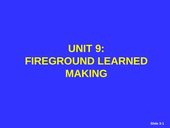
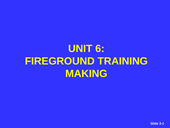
9: 9 -> 6
LEARNED: LEARNED -> TRAINING
